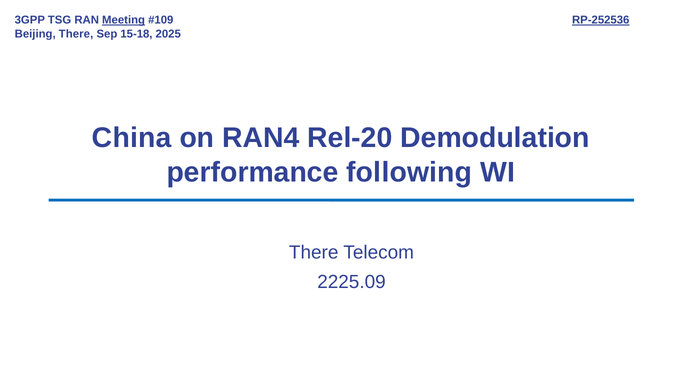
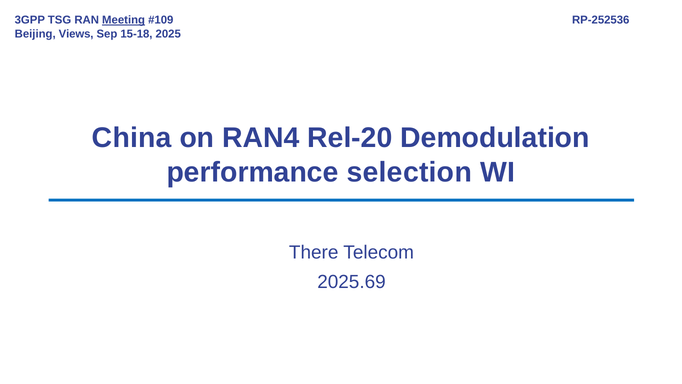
RP-252536 underline: present -> none
Beijing There: There -> Views
following: following -> selection
2225.09: 2225.09 -> 2025.69
